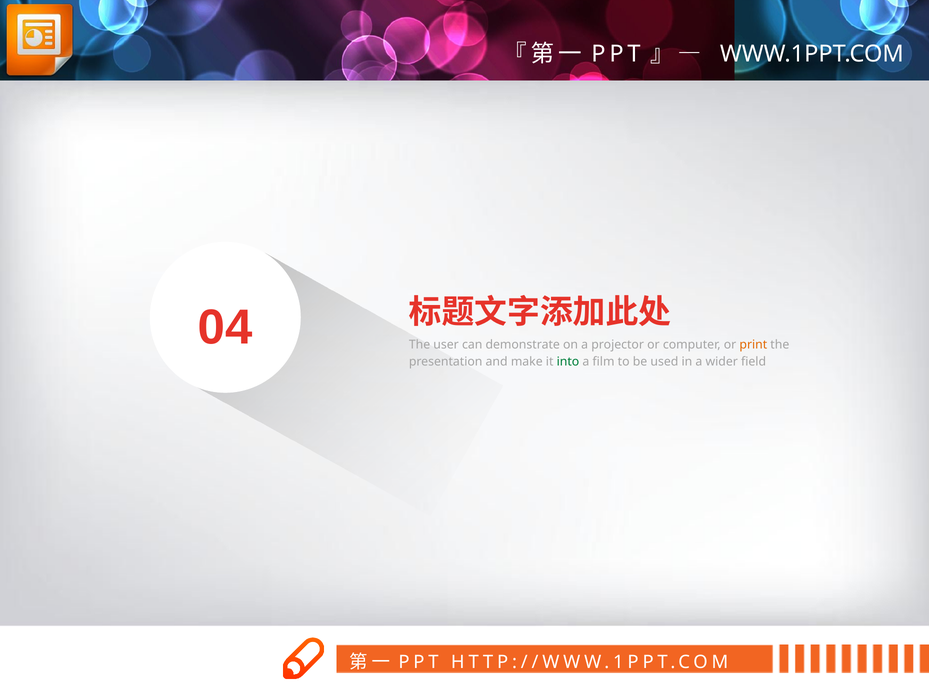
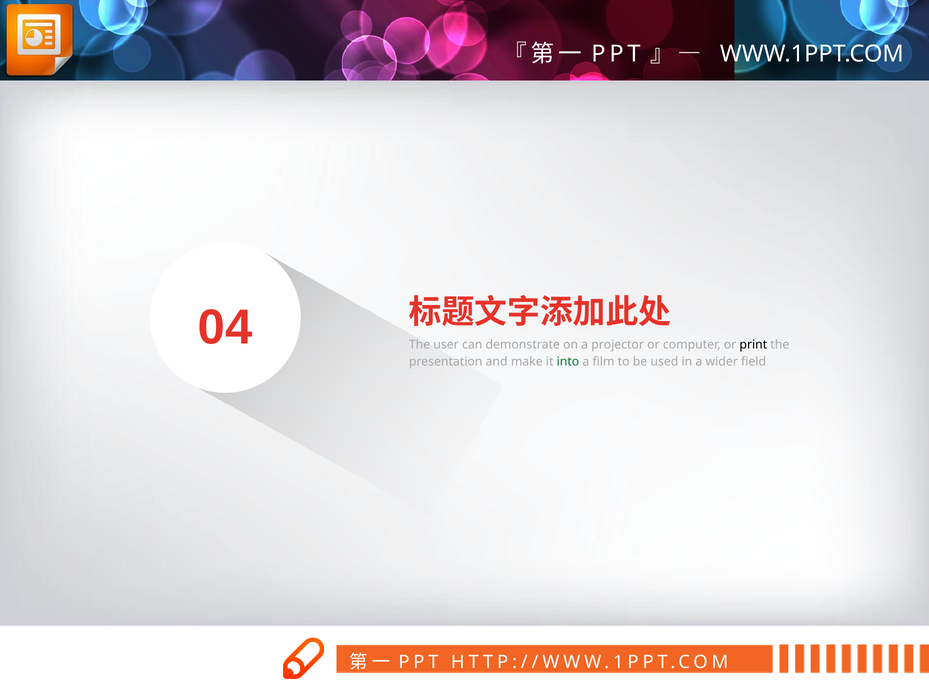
print colour: orange -> black
